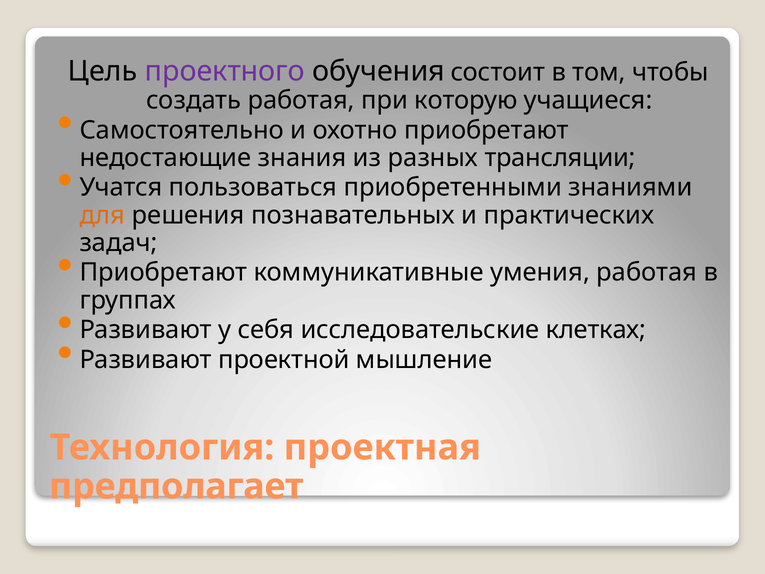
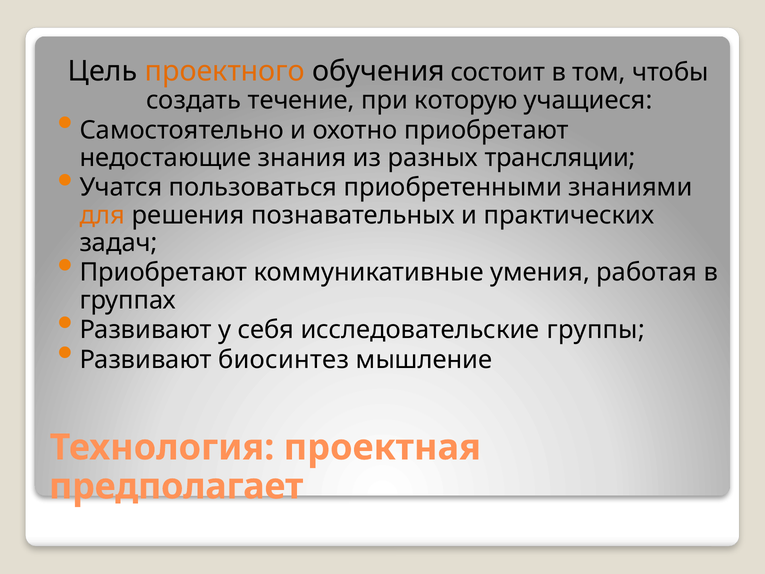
проектного colour: purple -> orange
создать работая: работая -> течение
клетках: клетках -> группы
проектной: проектной -> биосинтез
